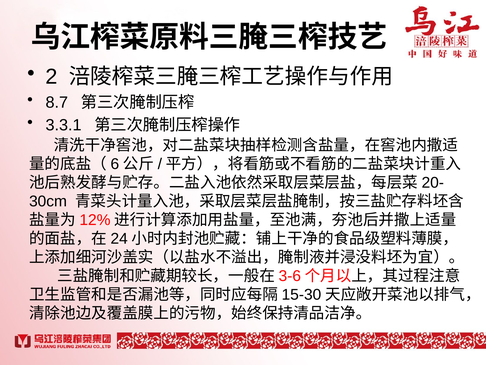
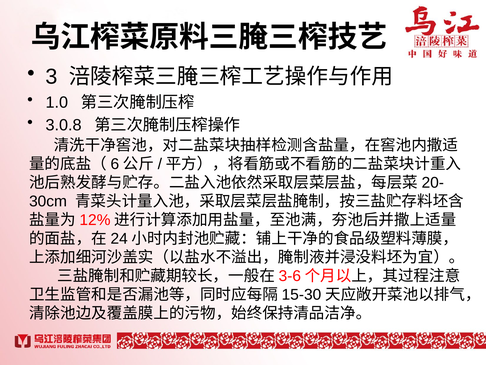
2: 2 -> 3
8.7: 8.7 -> 1.0
3.3.1: 3.3.1 -> 3.0.8
